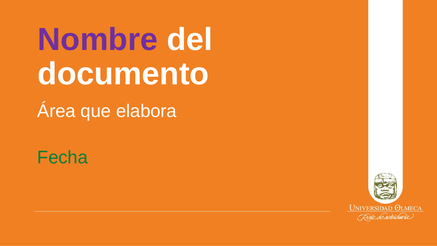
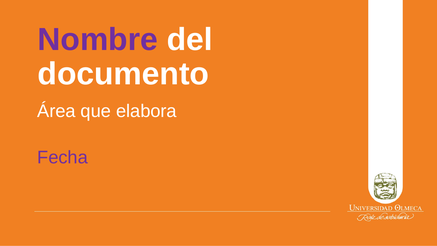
Fecha colour: green -> purple
